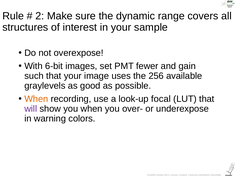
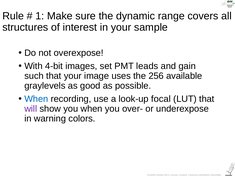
2: 2 -> 1
6-bit: 6-bit -> 4-bit
fewer: fewer -> leads
When at (36, 99) colour: orange -> blue
